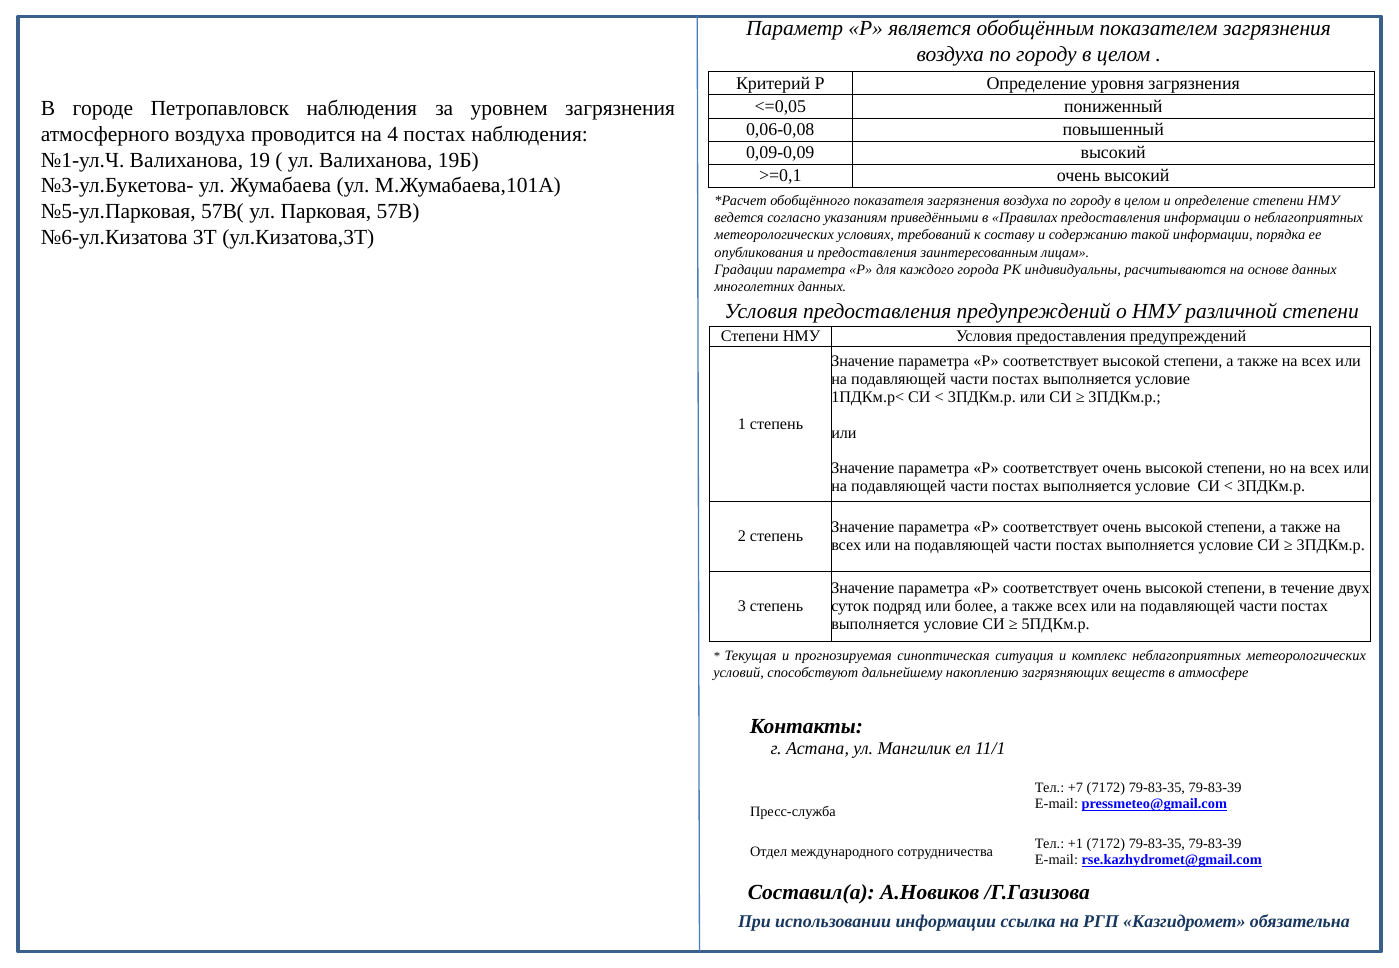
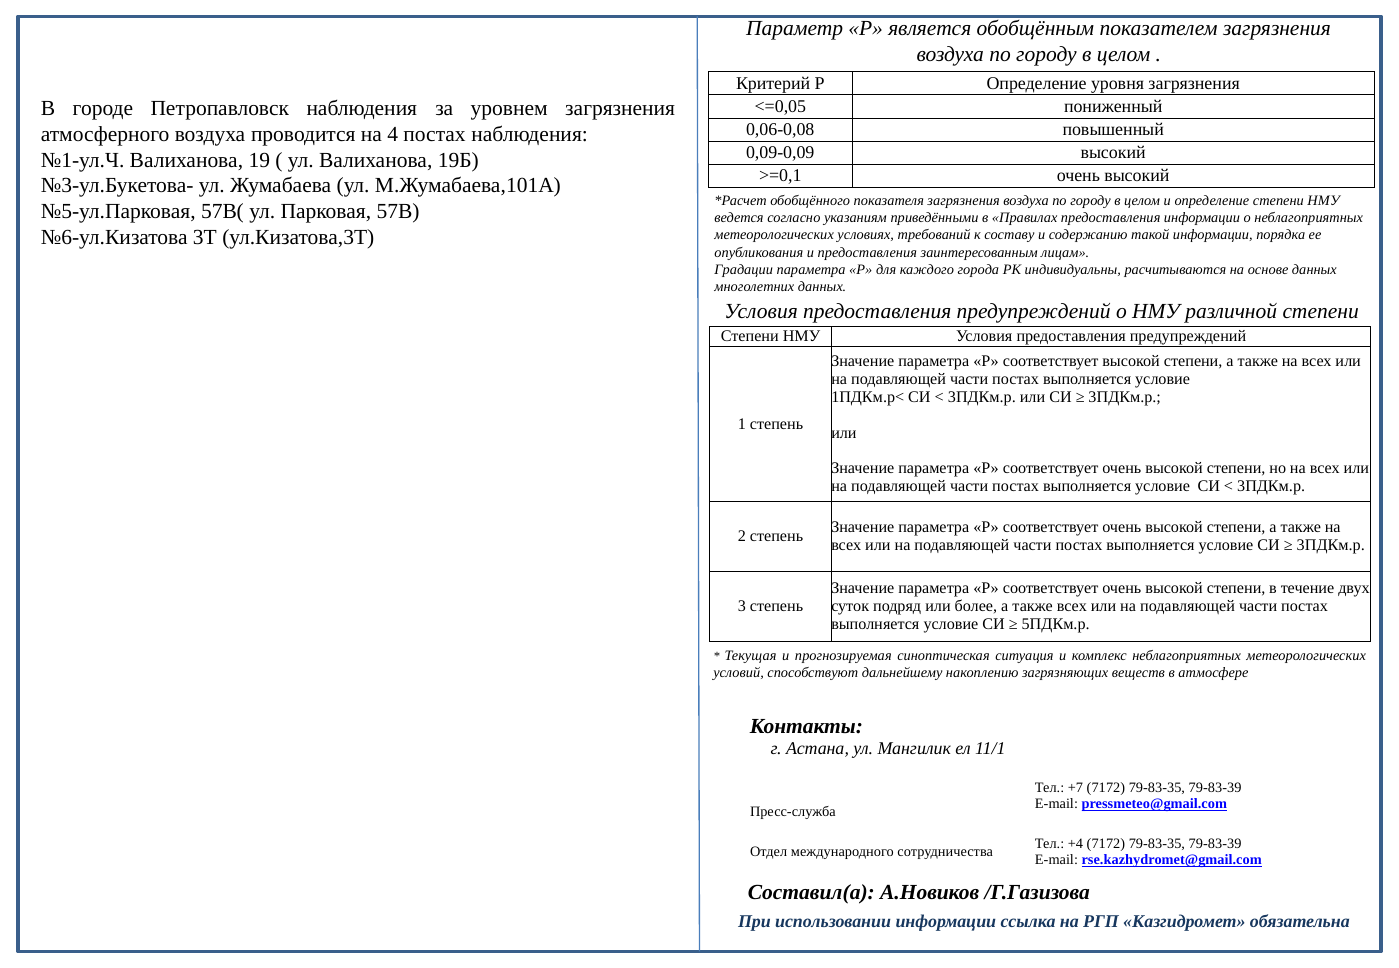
+1: +1 -> +4
